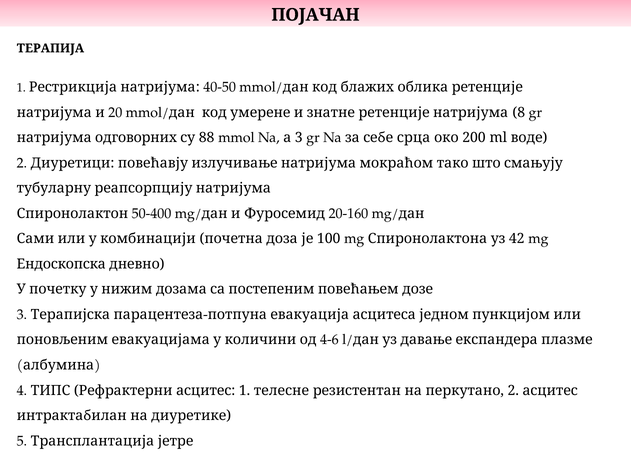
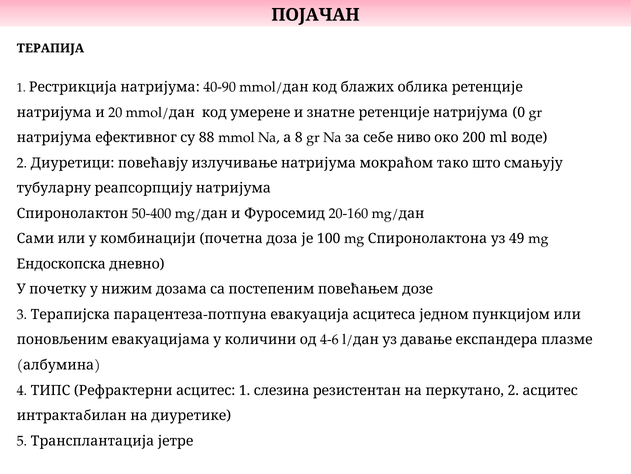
40-50: 40-50 -> 40-90
8: 8 -> 0
одговорних: одговорних -> ефективног
а 3: 3 -> 8
срца: срца -> ниво
42: 42 -> 49
телесне: телесне -> слезина
